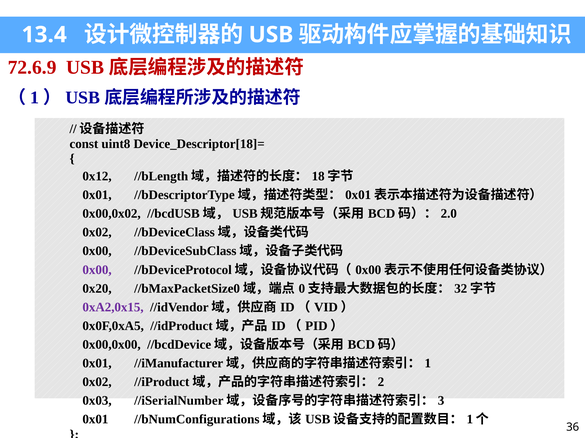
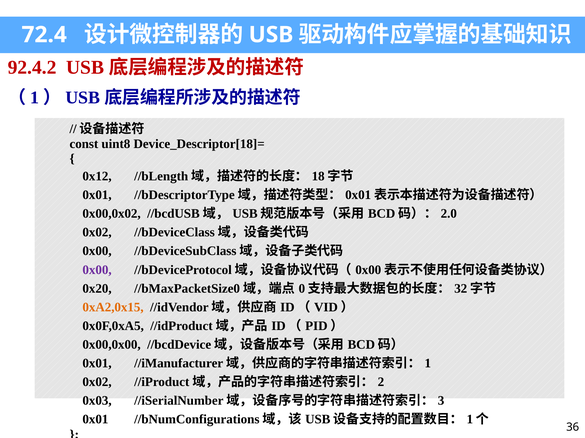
13.4: 13.4 -> 72.4
72.6.9: 72.6.9 -> 92.4.2
0xA2,0x15 colour: purple -> orange
